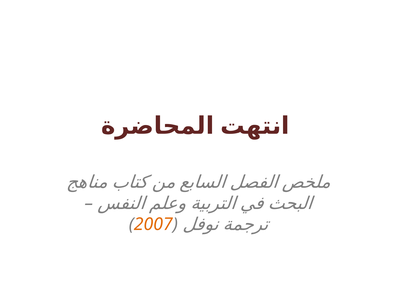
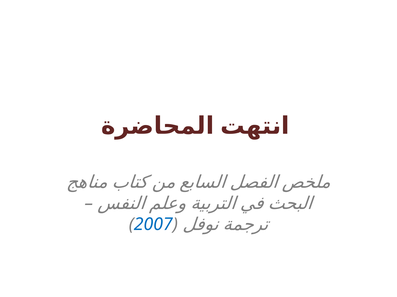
2007 colour: orange -> blue
